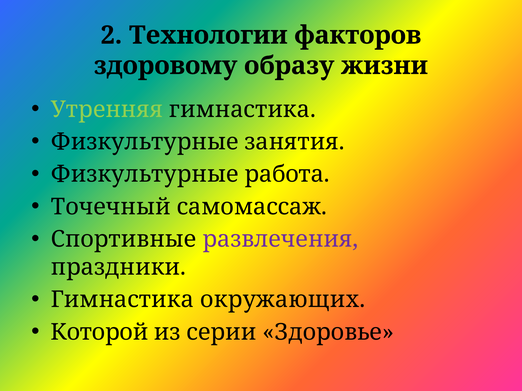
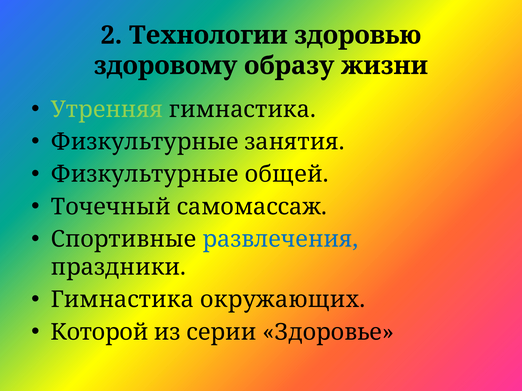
факторов: факторов -> здоровью
работа: работа -> общей
развлечения colour: purple -> blue
